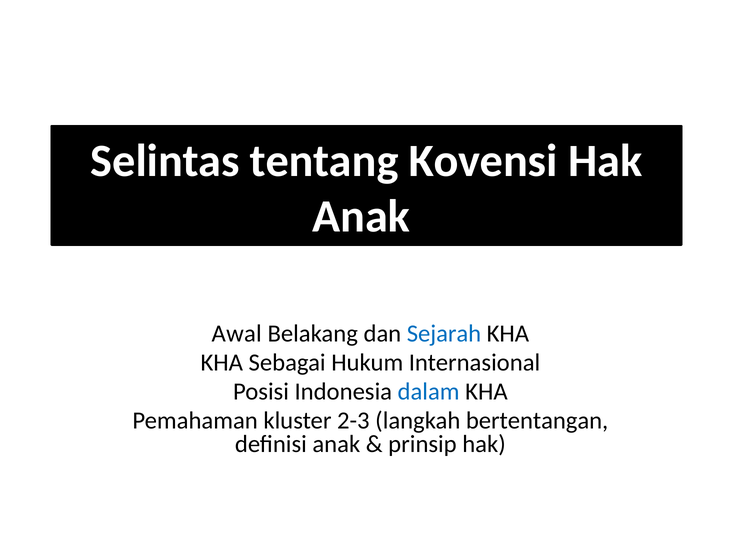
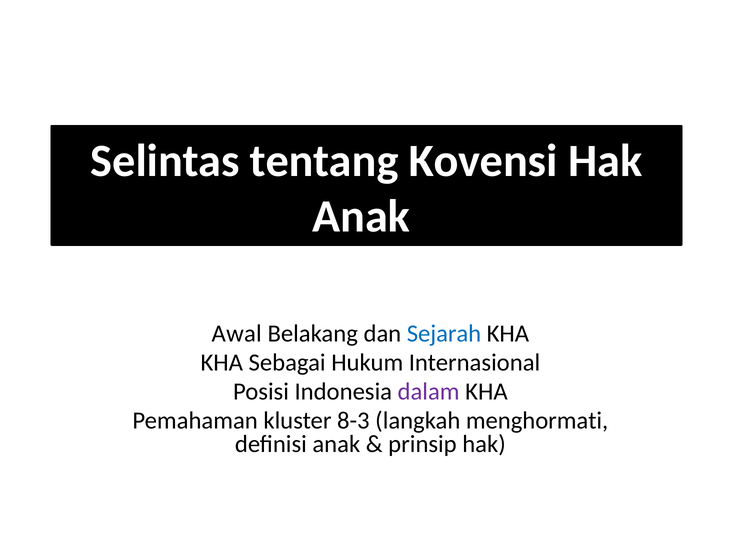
dalam colour: blue -> purple
2-3: 2-3 -> 8-3
bertentangan: bertentangan -> menghormati
